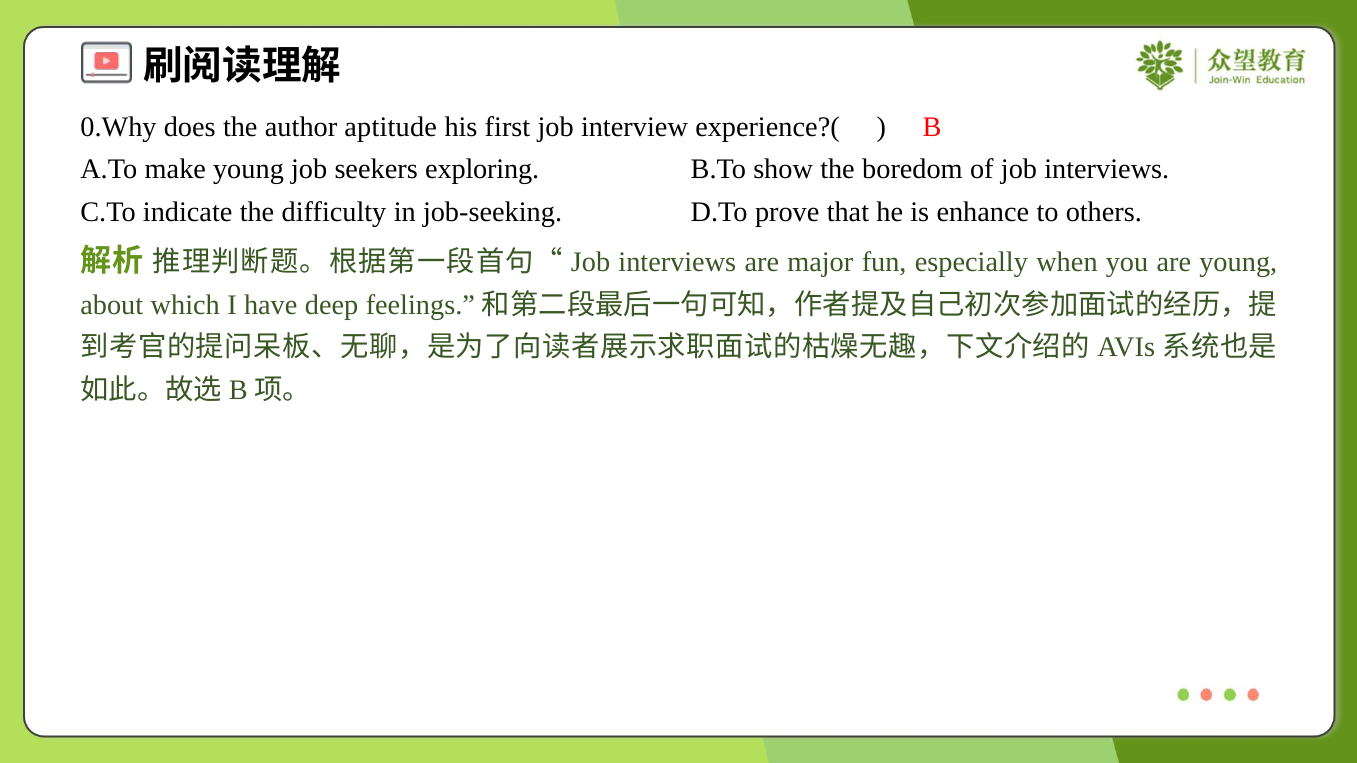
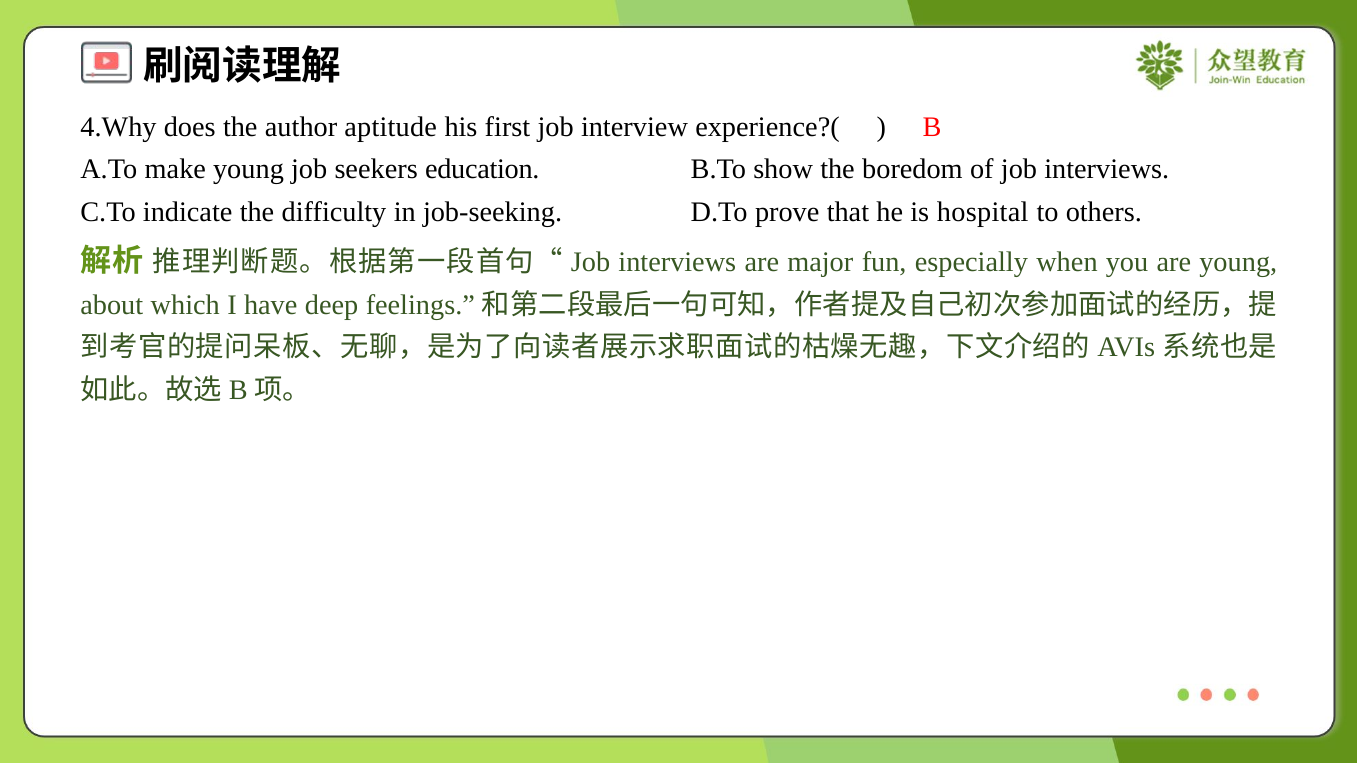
0.Why: 0.Why -> 4.Why
exploring: exploring -> education
enhance: enhance -> hospital
